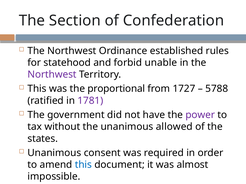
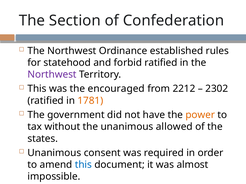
forbid unable: unable -> ratified
proportional: proportional -> encouraged
1727: 1727 -> 2212
5788: 5788 -> 2302
1781 colour: purple -> orange
power colour: purple -> orange
